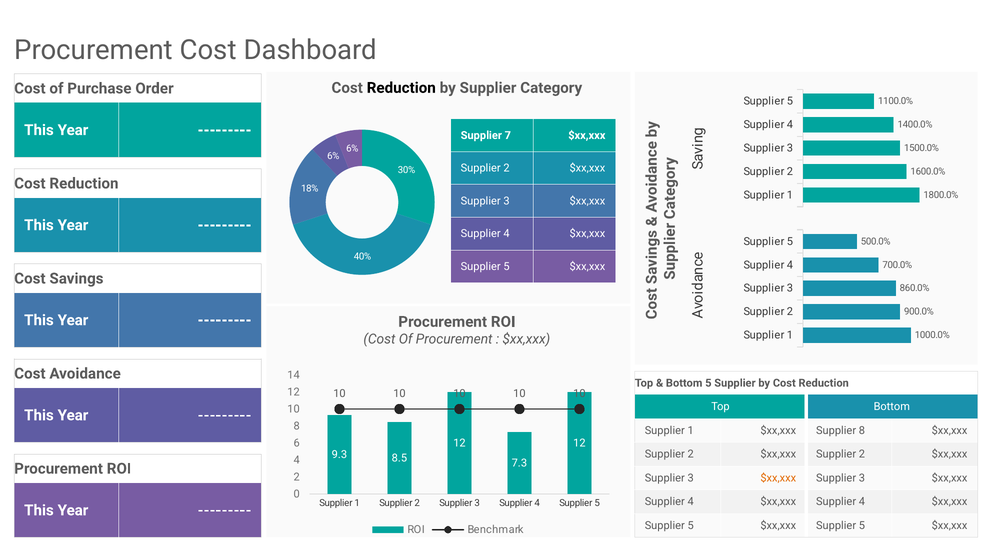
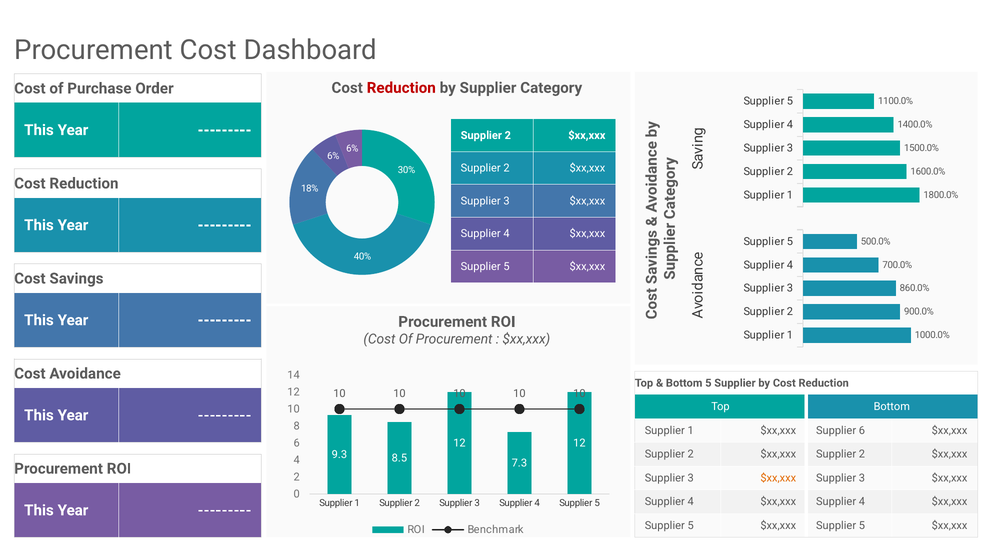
Reduction at (401, 88) colour: black -> red
7 at (508, 135): 7 -> 2
Supplier 8: 8 -> 6
